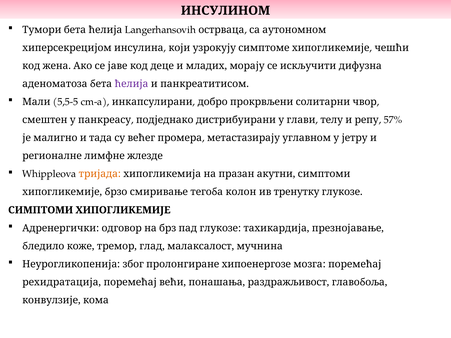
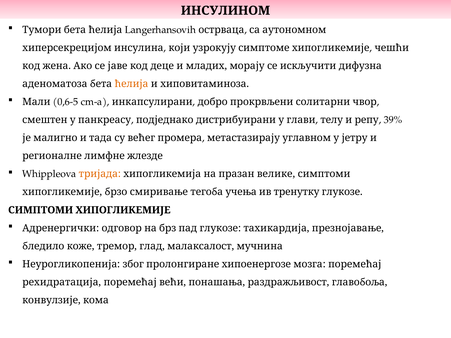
ћелија colour: purple -> orange
панкреатитисом: панкреатитисом -> хиповитаминоза
5,5-5: 5,5-5 -> 0,6-5
57%: 57% -> 39%
акутни: акутни -> велике
колон: колон -> учења
